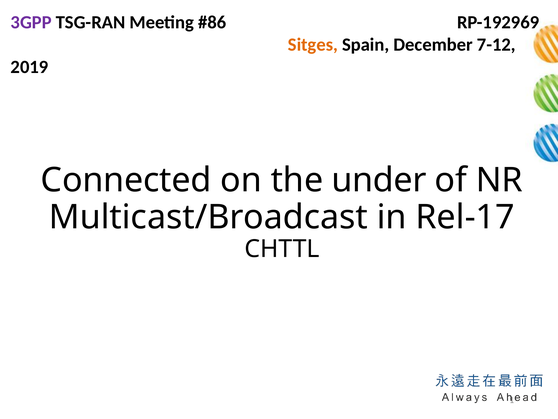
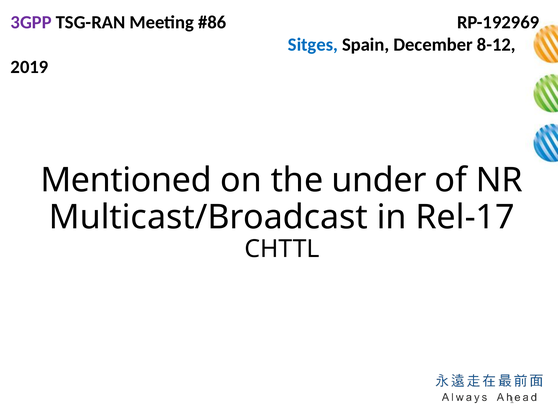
Sitges colour: orange -> blue
7-12: 7-12 -> 8-12
Connected: Connected -> Mentioned
